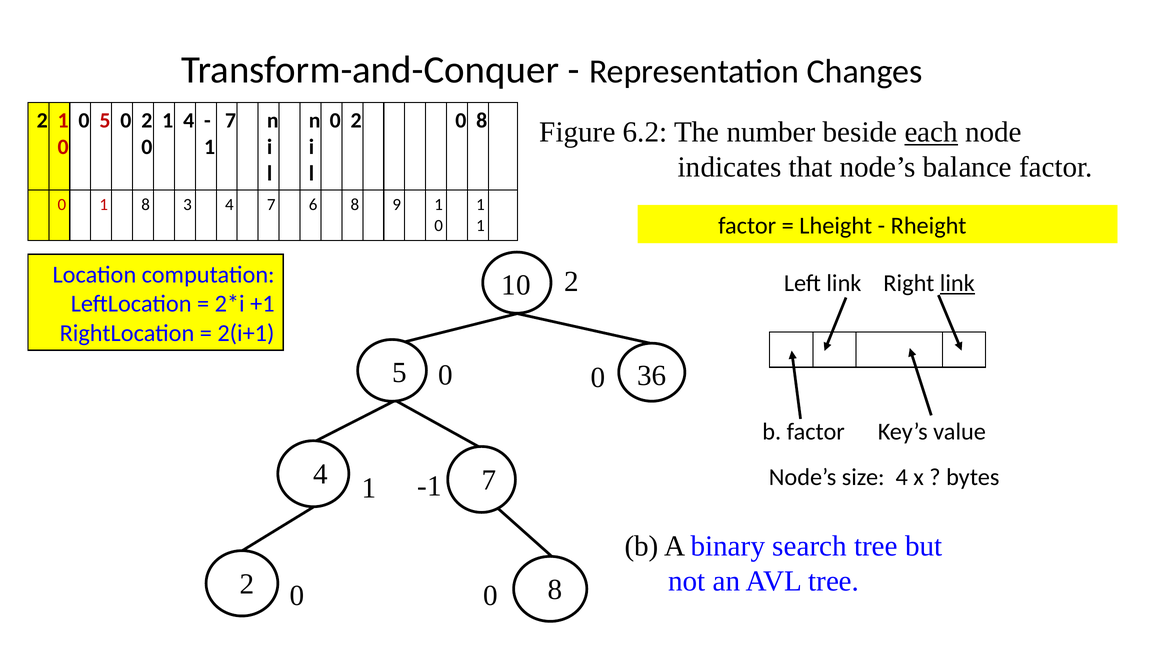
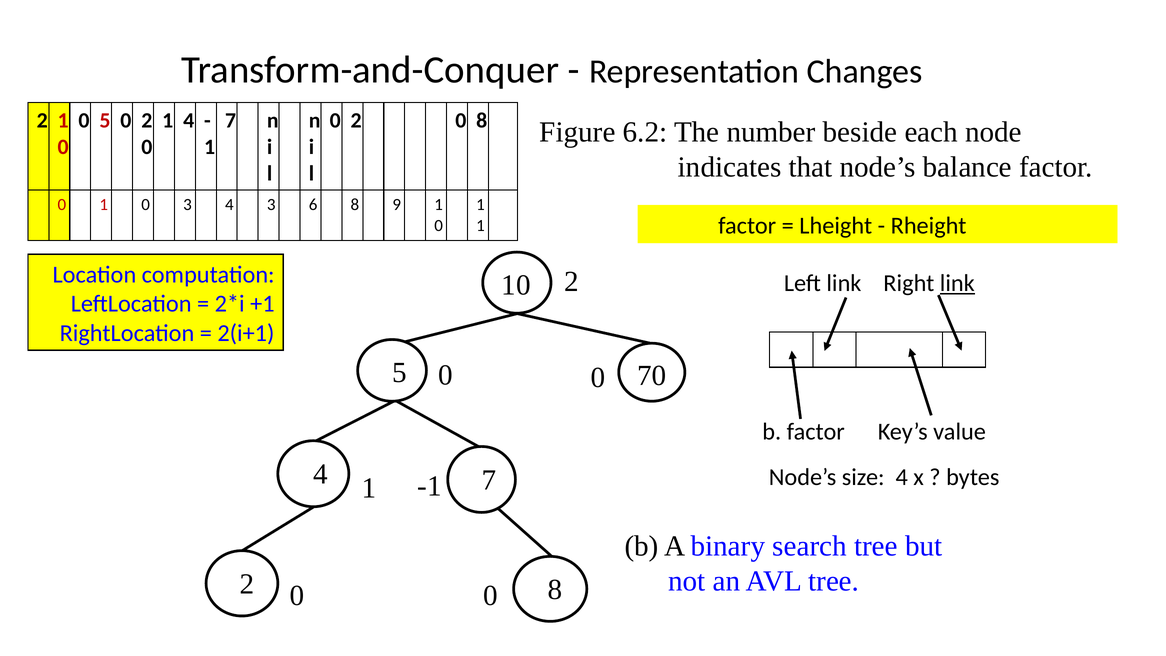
each underline: present -> none
0 1 8: 8 -> 0
3 4 7: 7 -> 3
36: 36 -> 70
